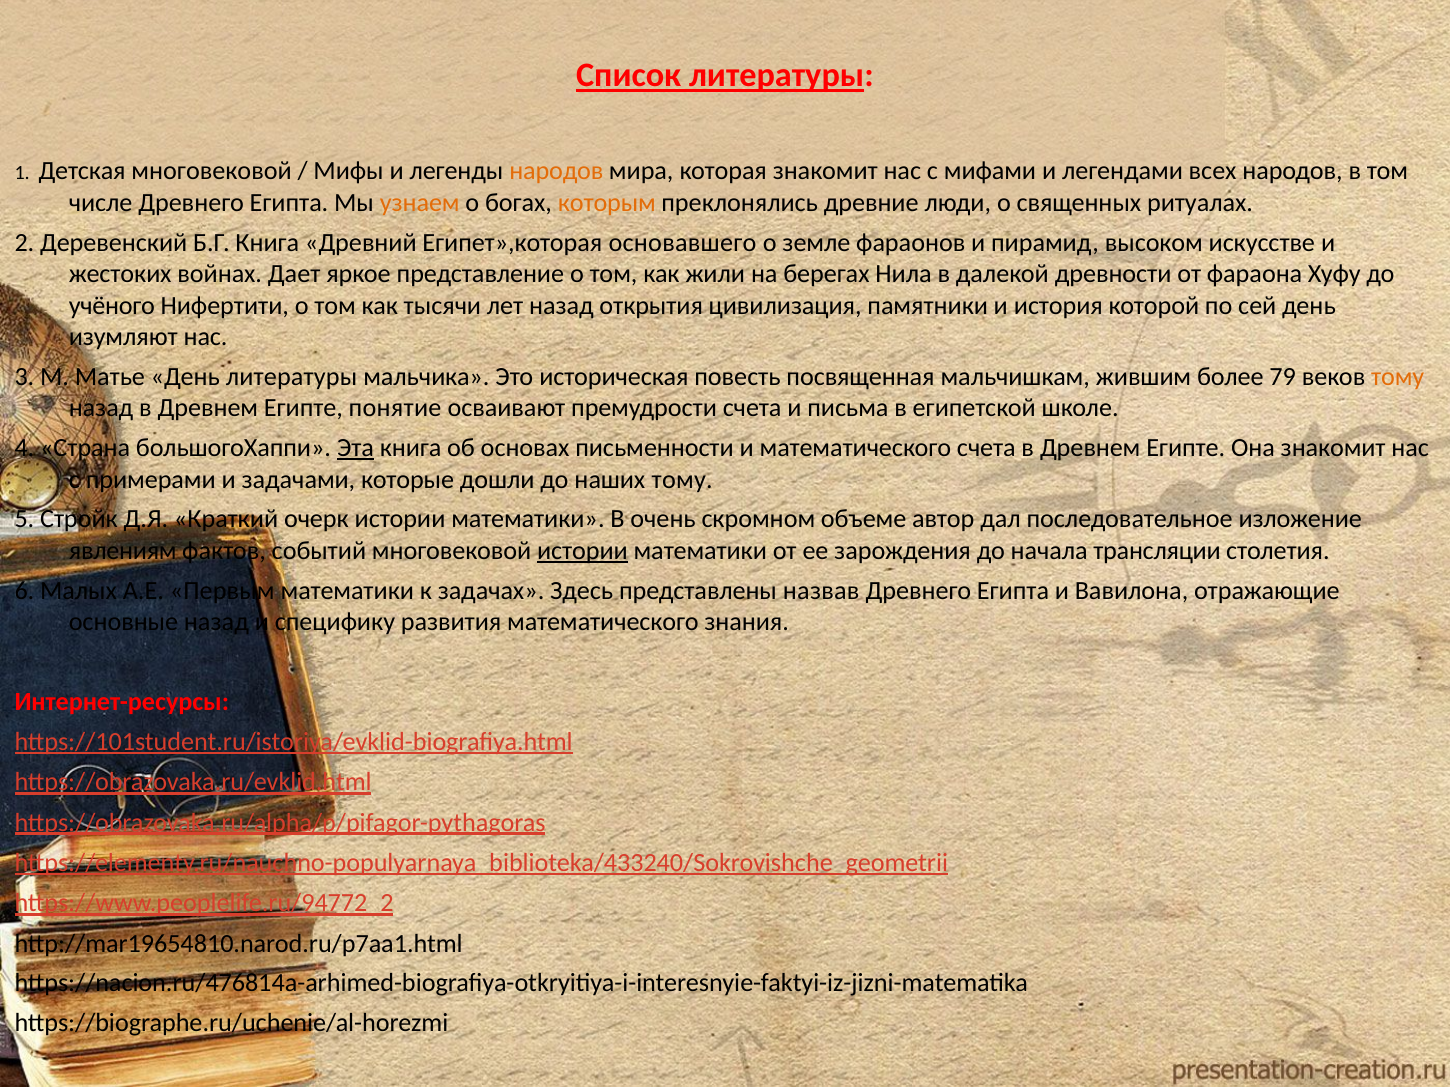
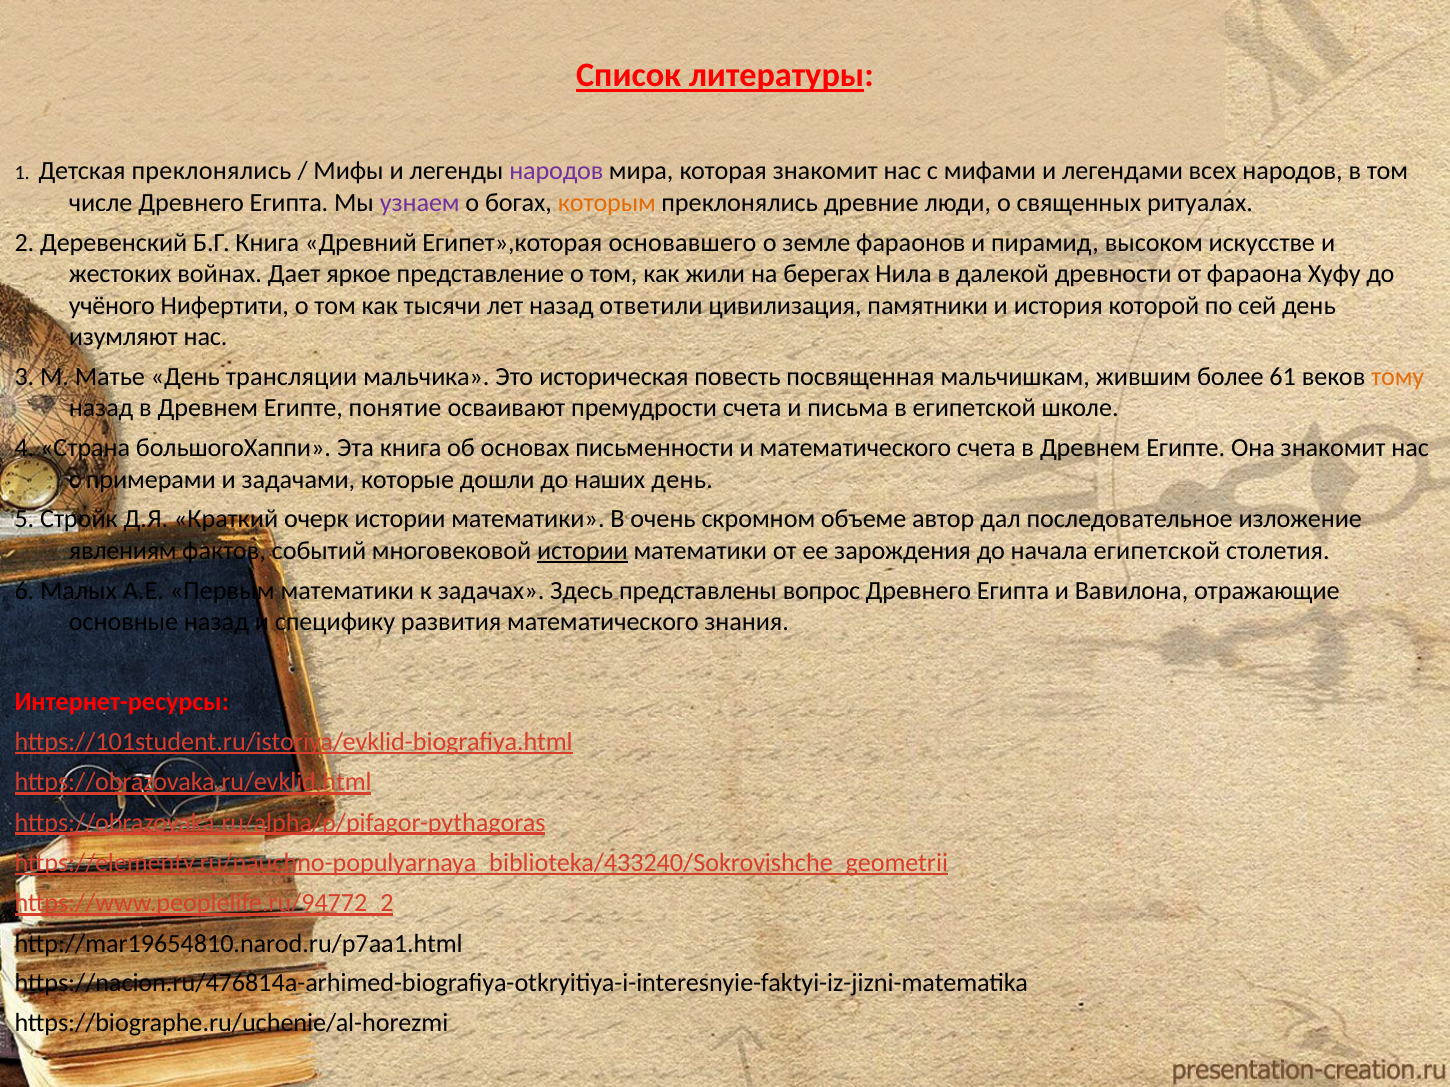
Детская многовековой: многовековой -> преклонялись
народов at (556, 171) colour: orange -> purple
узнаем colour: orange -> purple
открытия: открытия -> ответили
День литературы: литературы -> трансляции
79: 79 -> 61
Эта underline: present -> none
наших тому: тому -> день
начала трансляции: трансляции -> египетской
назвав: назвав -> вопрос
